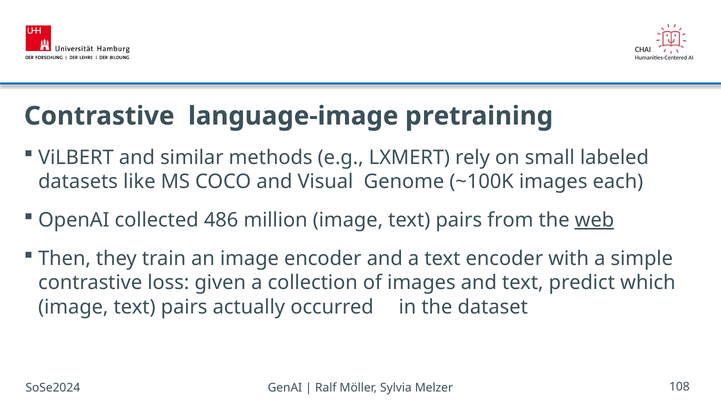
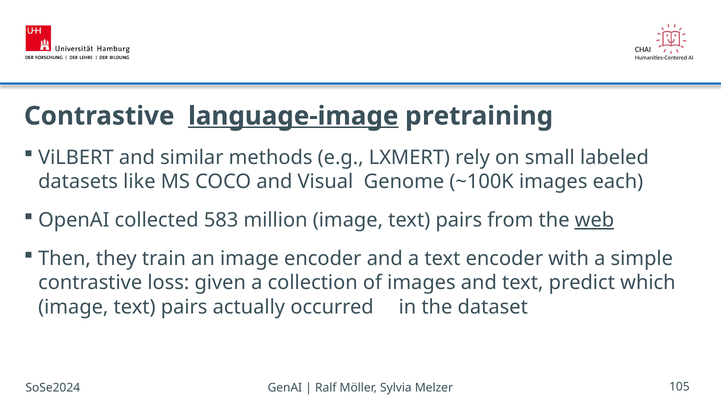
language-image underline: none -> present
486: 486 -> 583
108: 108 -> 105
